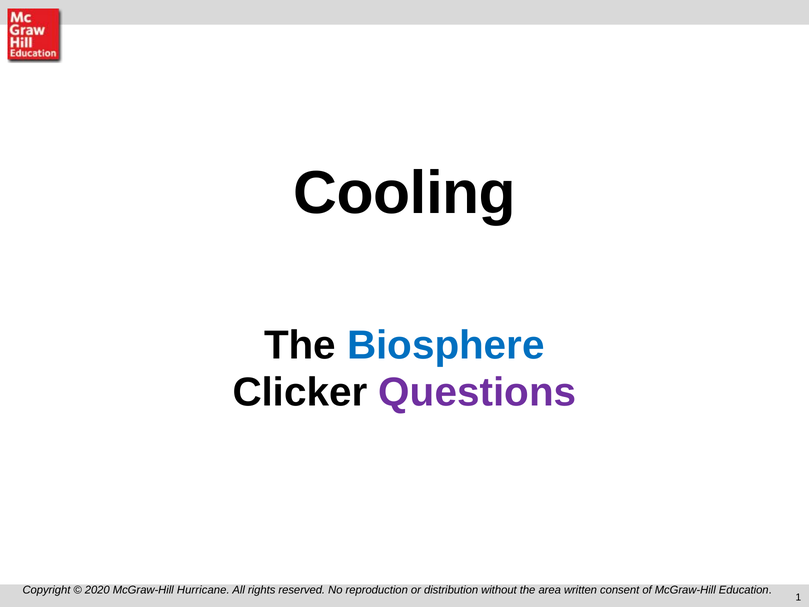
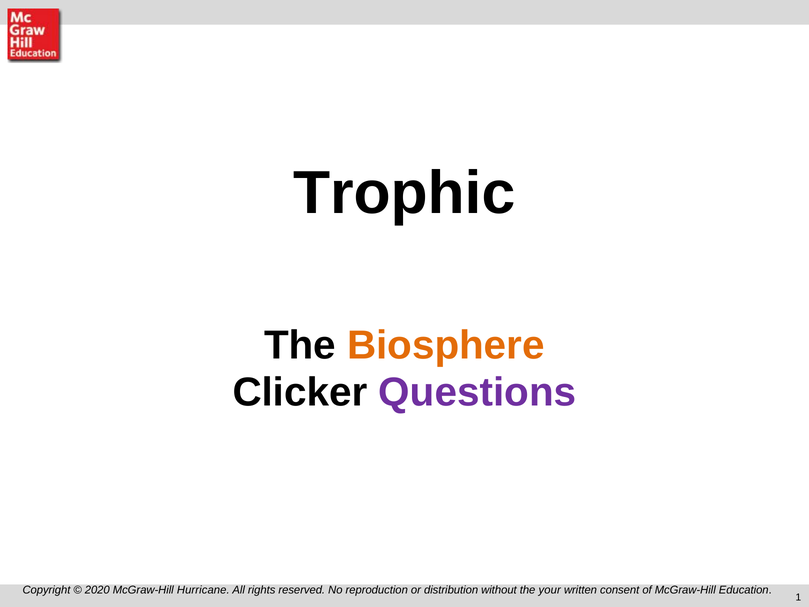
Cooling: Cooling -> Trophic
Biosphere colour: blue -> orange
area: area -> your
